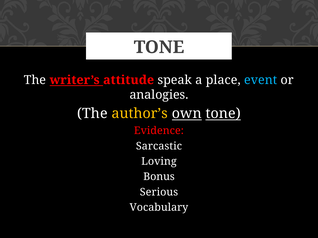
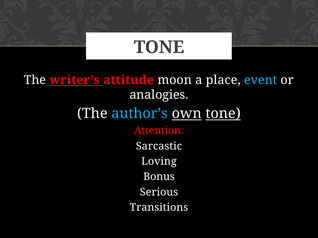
speak: speak -> moon
author’s colour: yellow -> light blue
Evidence: Evidence -> Attention
Vocabulary: Vocabulary -> Transitions
